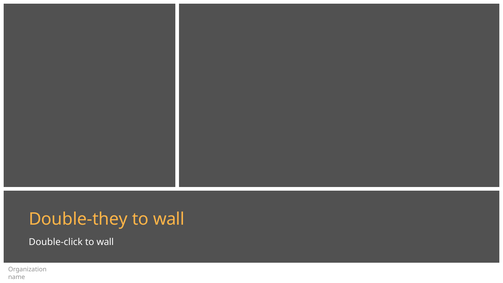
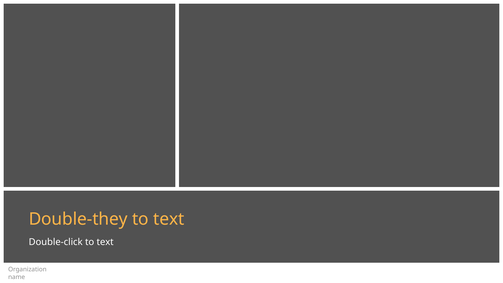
wall at (169, 219): wall -> text
Double-click to wall: wall -> text
